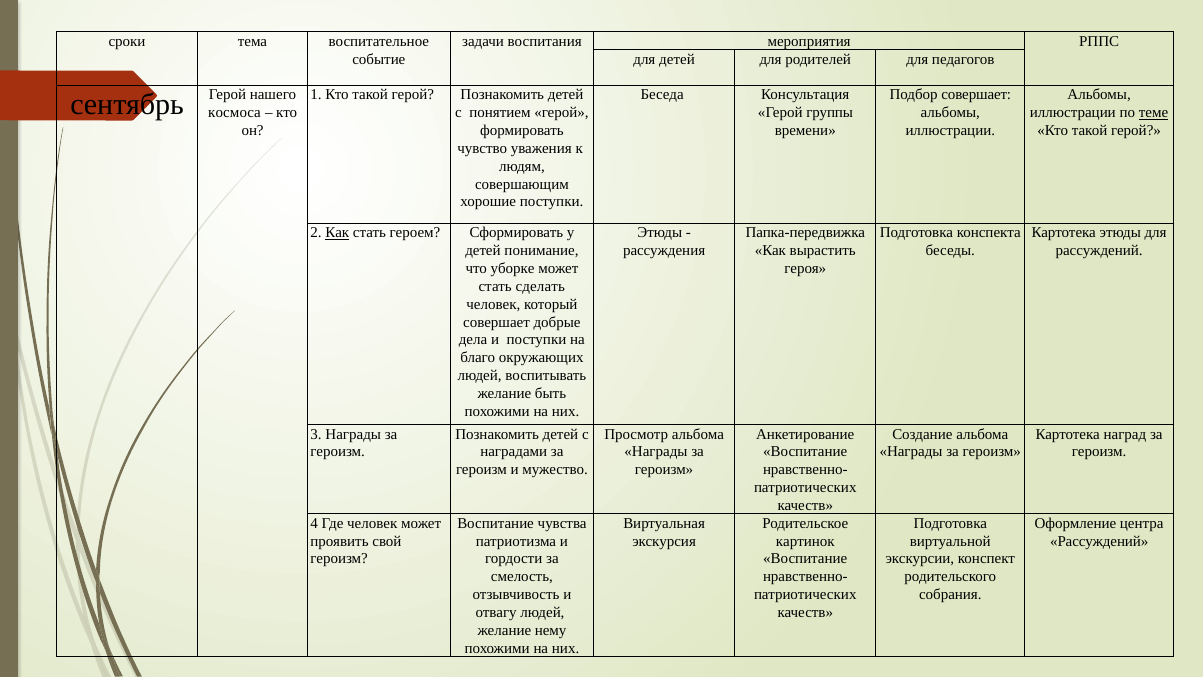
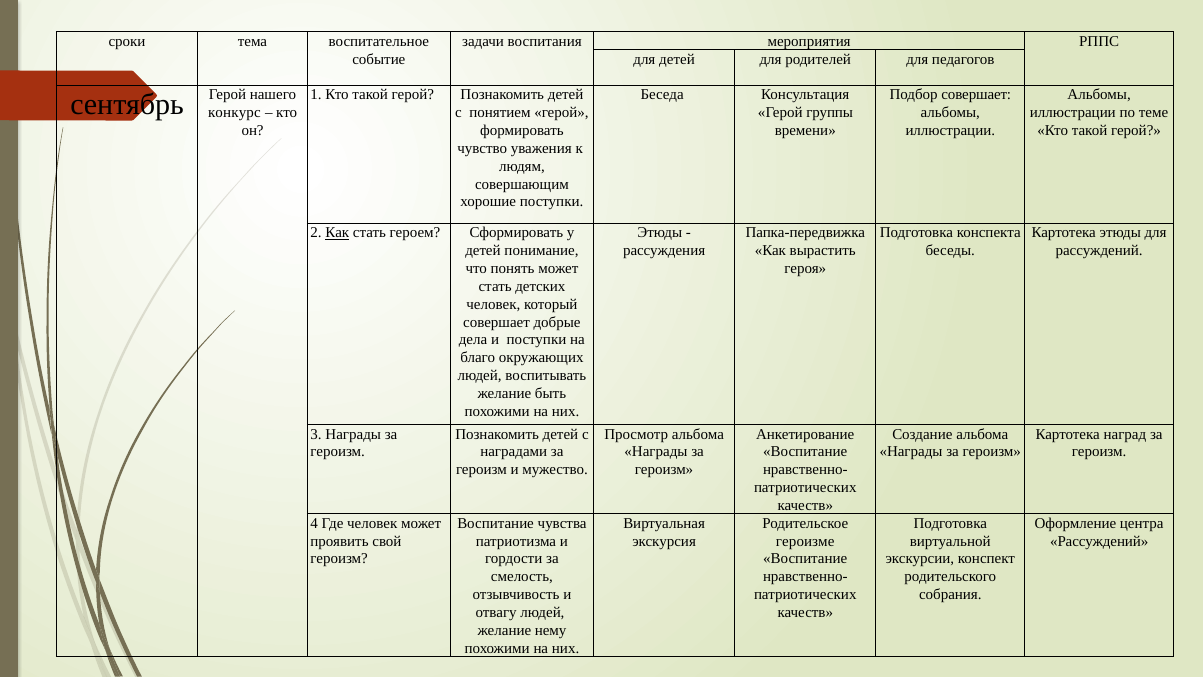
космоса: космоса -> конкурс
теме underline: present -> none
уборке: уборке -> понять
сделать: сделать -> детских
картинок: картинок -> героизме
